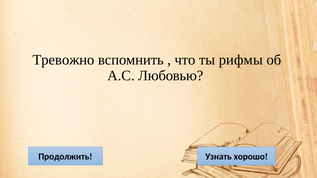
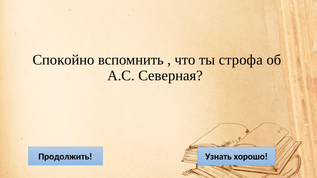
Тревожно: Тревожно -> Спокойно
рифмы: рифмы -> строфа
Любовью: Любовью -> Северная
